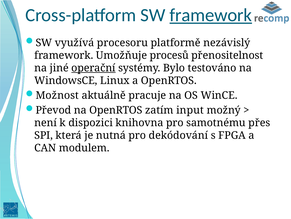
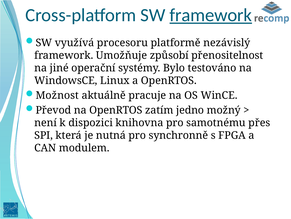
procesů: procesů -> způsobí
operační underline: present -> none
input: input -> jedno
dekódování: dekódování -> synchronně
